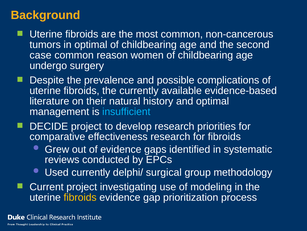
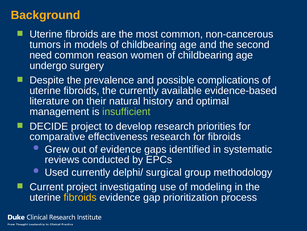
in optimal: optimal -> models
case: case -> need
insufficient colour: light blue -> light green
